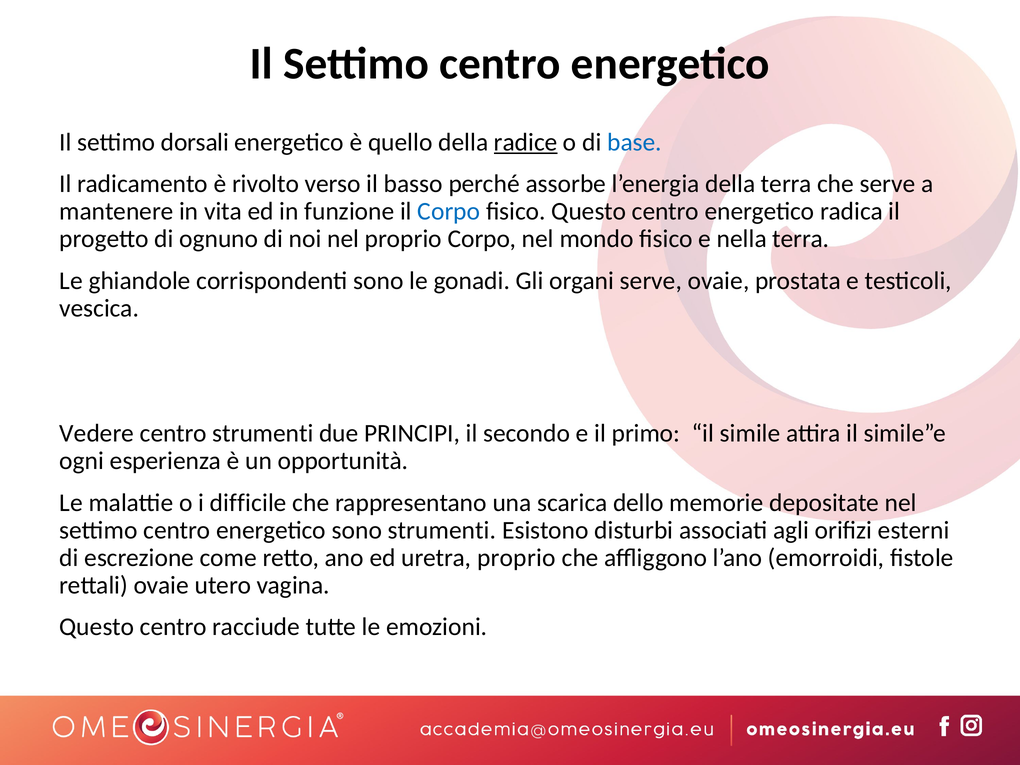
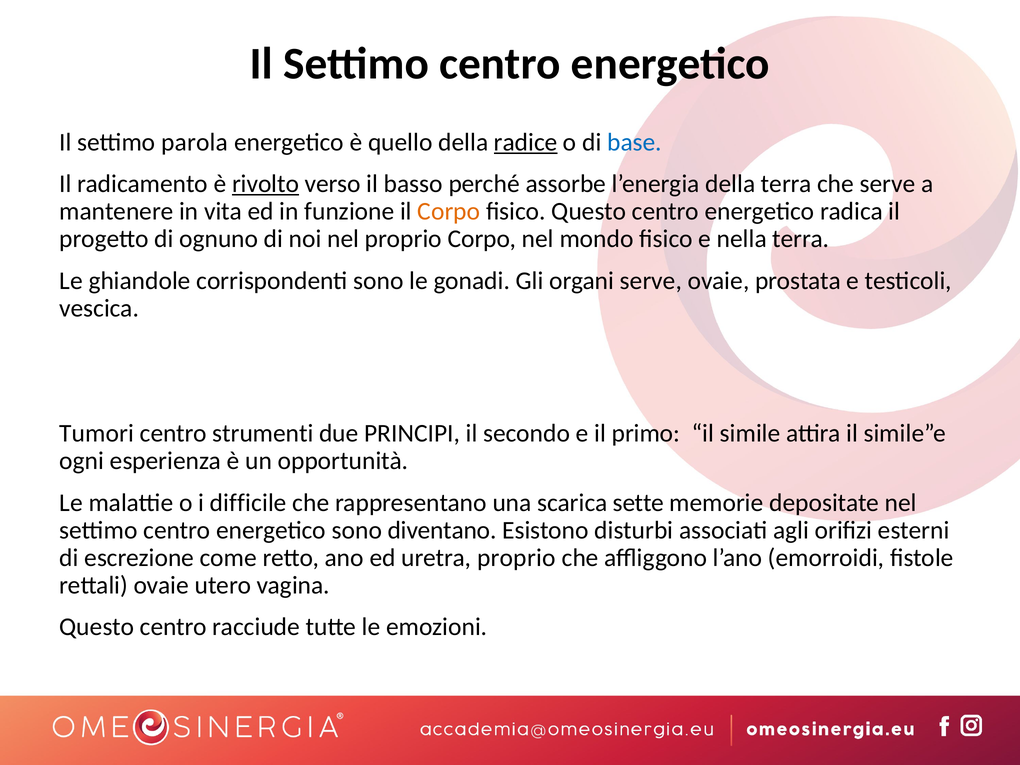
dorsali: dorsali -> parola
rivolto underline: none -> present
Corpo at (449, 211) colour: blue -> orange
Vedere: Vedere -> Tumori
dello: dello -> sette
sono strumenti: strumenti -> diventano
